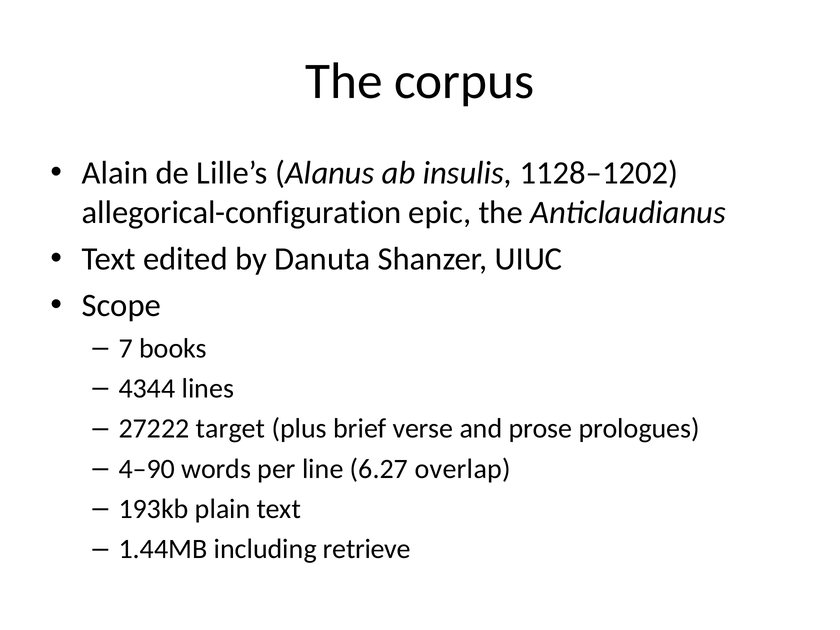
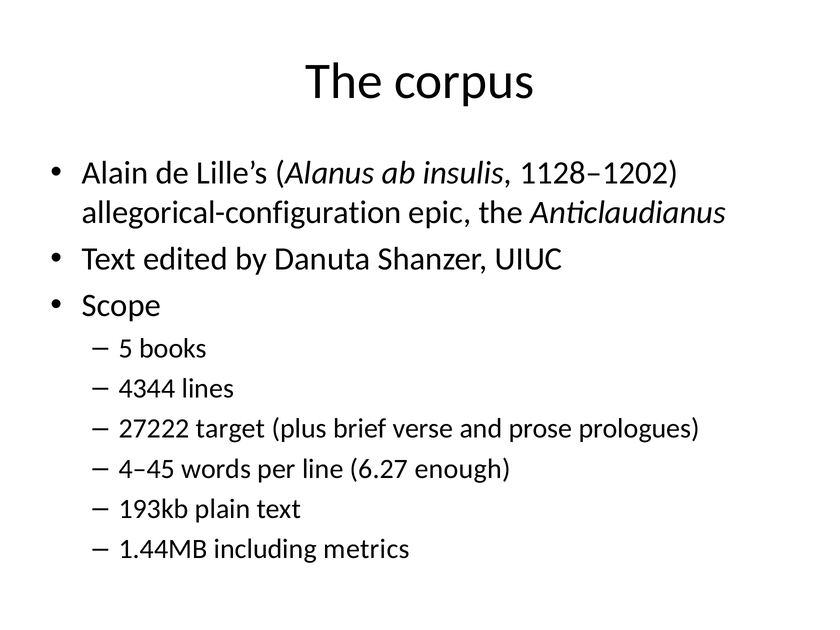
7: 7 -> 5
4–90: 4–90 -> 4–45
overlap: overlap -> enough
retrieve: retrieve -> metrics
